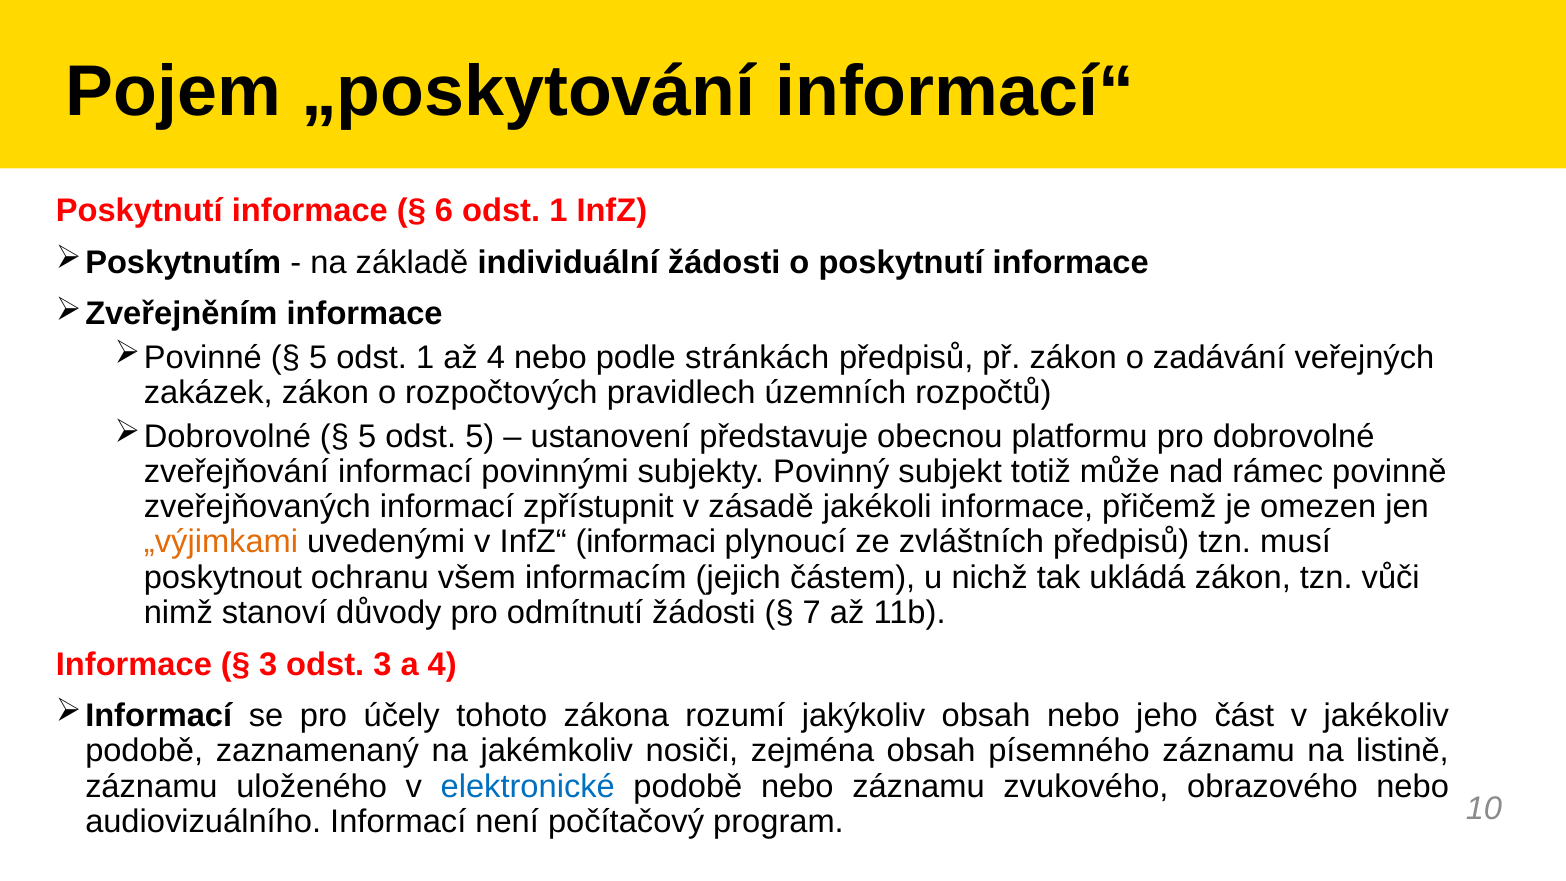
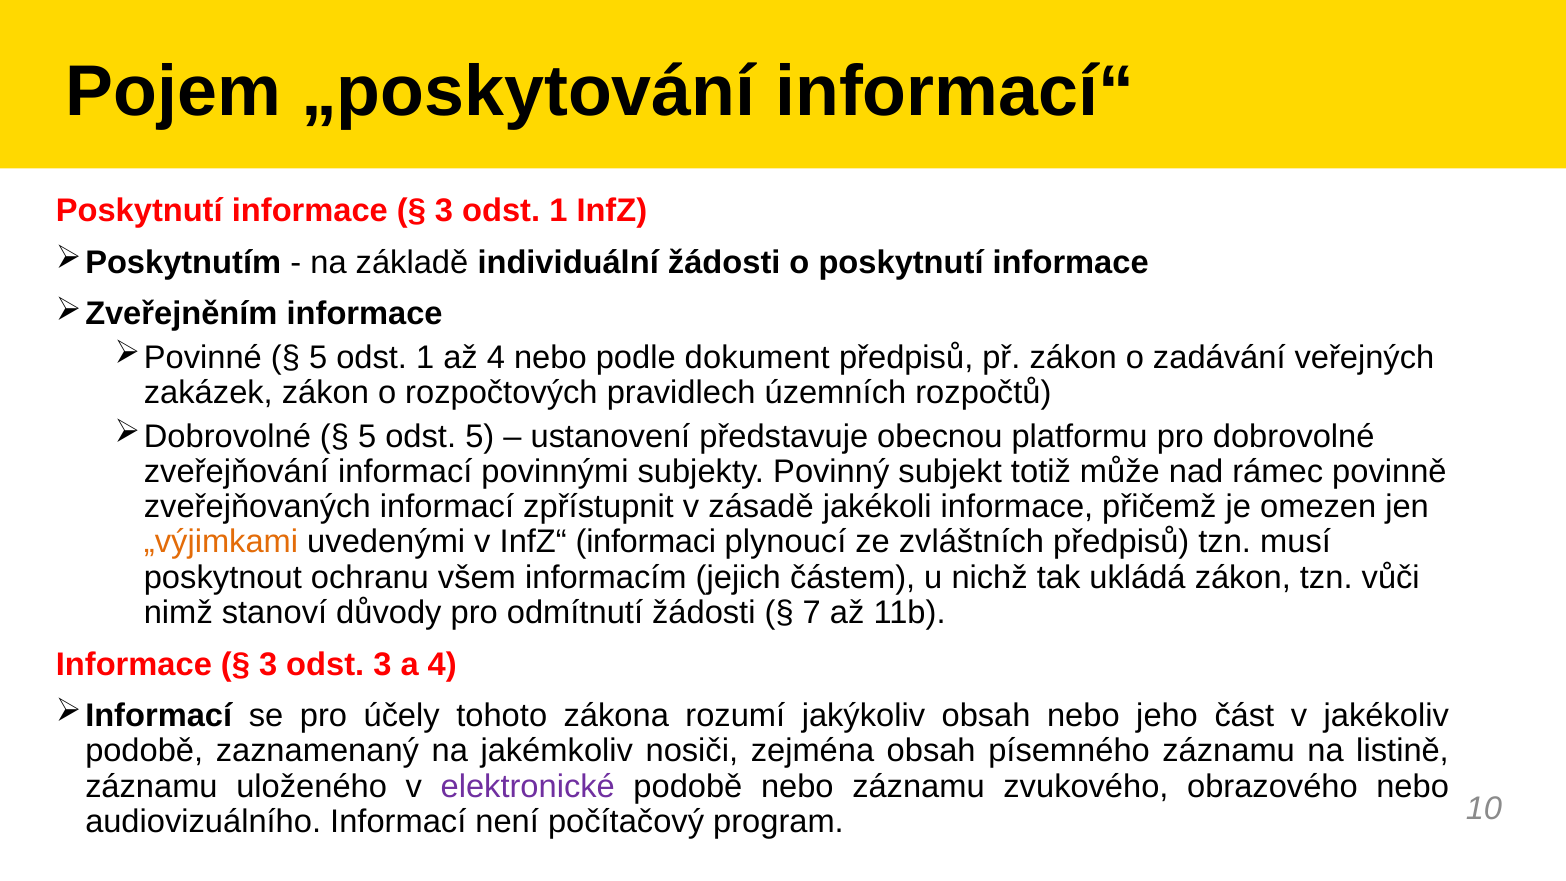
6 at (444, 211): 6 -> 3
stránkách: stránkách -> dokument
elektronické colour: blue -> purple
